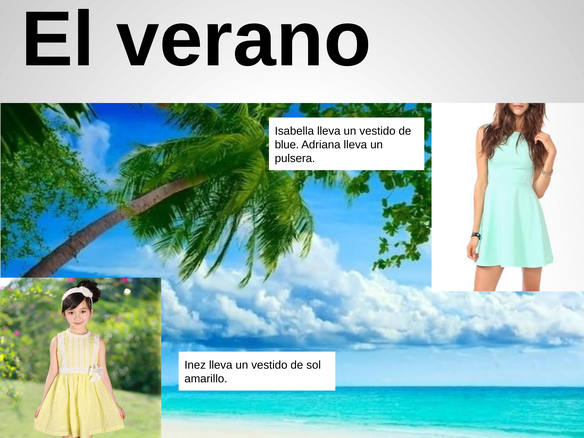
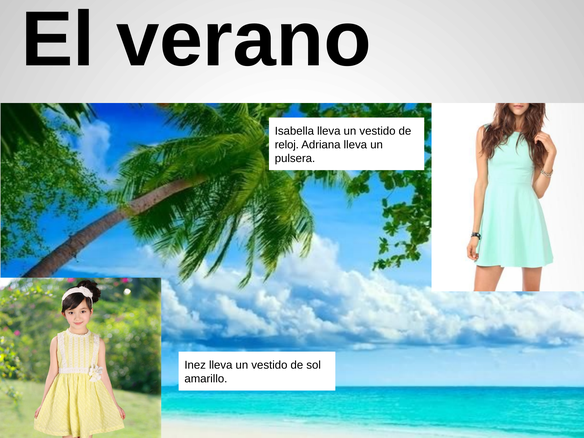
blue: blue -> reloj
